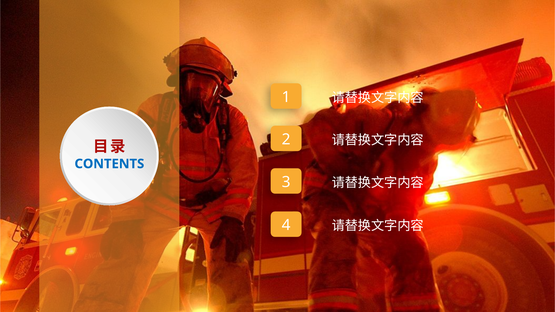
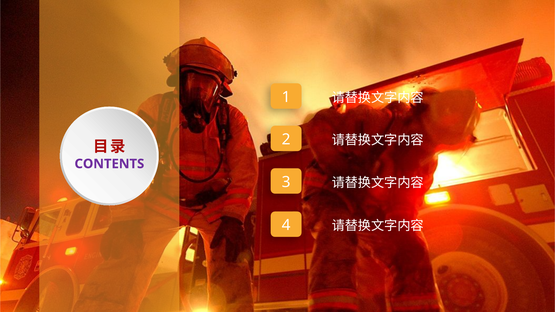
CONTENTS colour: blue -> purple
